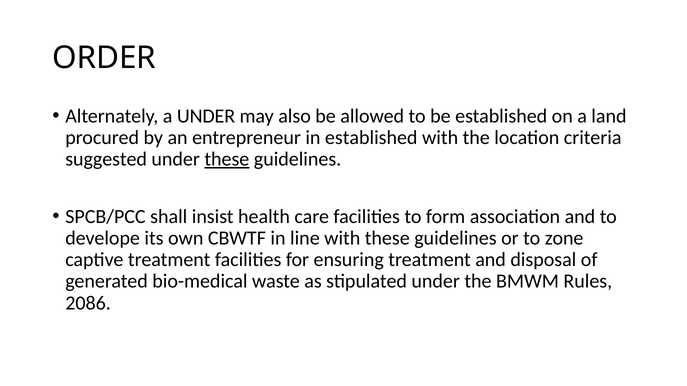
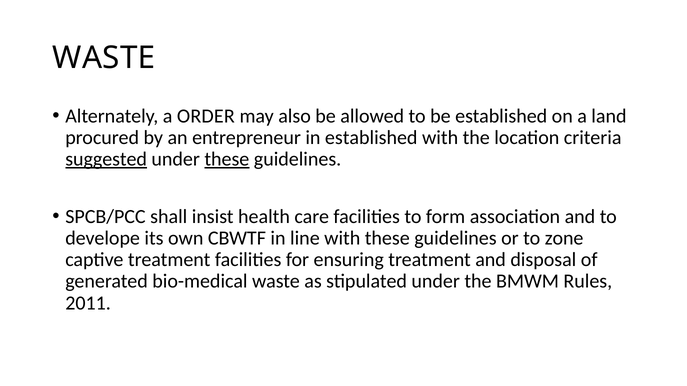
ORDER at (104, 58): ORDER -> WASTE
a UNDER: UNDER -> ORDER
suggested underline: none -> present
2086: 2086 -> 2011
